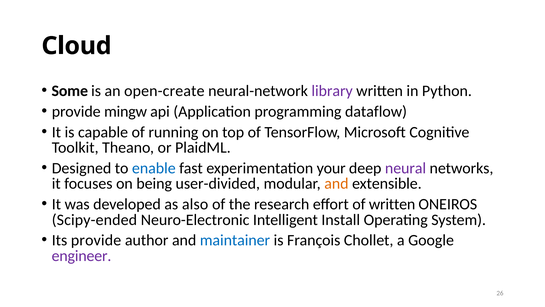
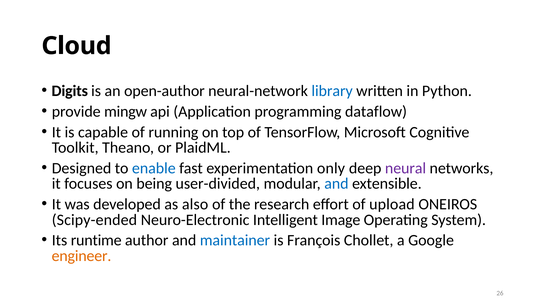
Some: Some -> Digits
open-create: open-create -> open-author
library colour: purple -> blue
your: your -> only
and at (336, 183) colour: orange -> blue
of written: written -> upload
Install: Install -> Image
Its provide: provide -> runtime
engineer colour: purple -> orange
